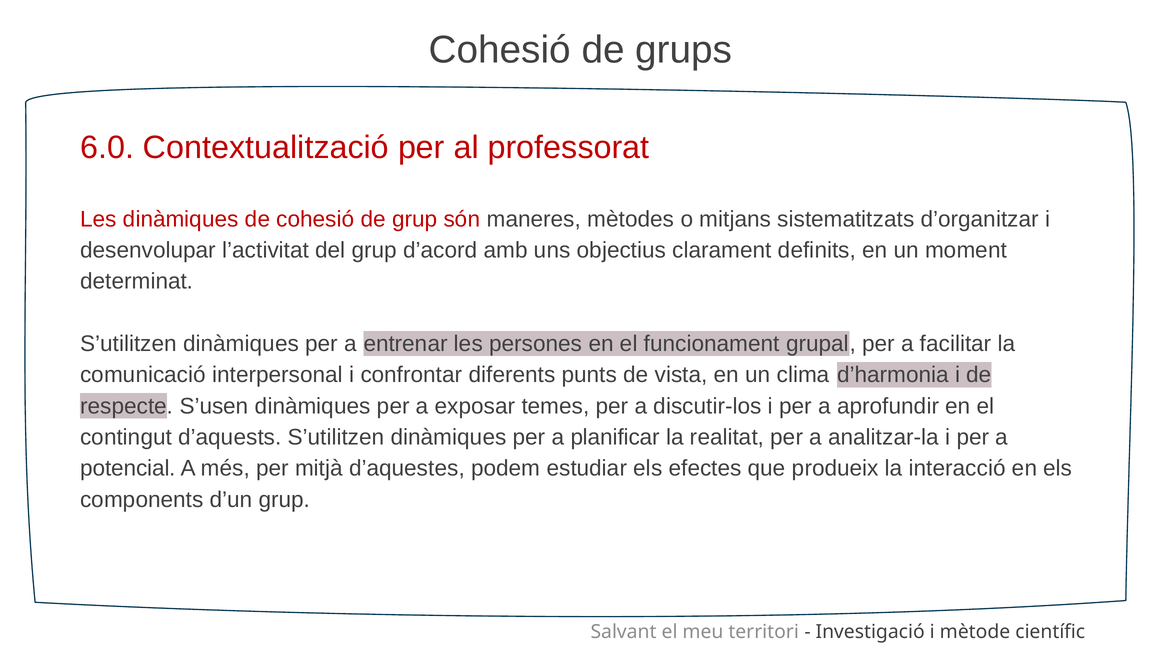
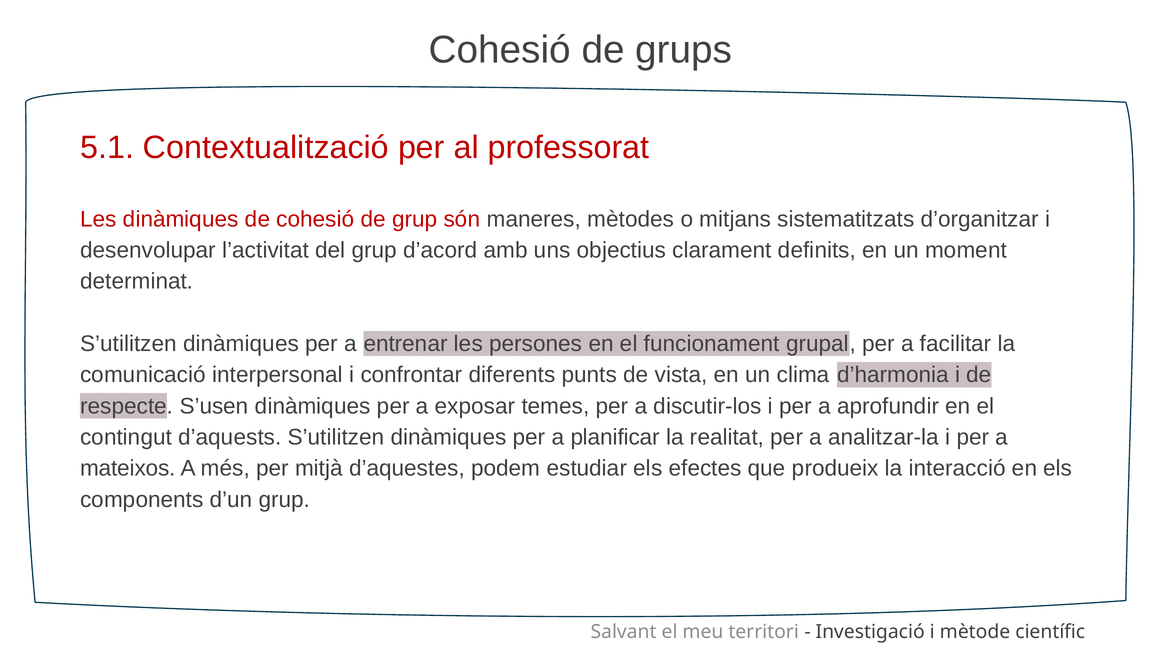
6.0: 6.0 -> 5.1
potencial: potencial -> mateixos
